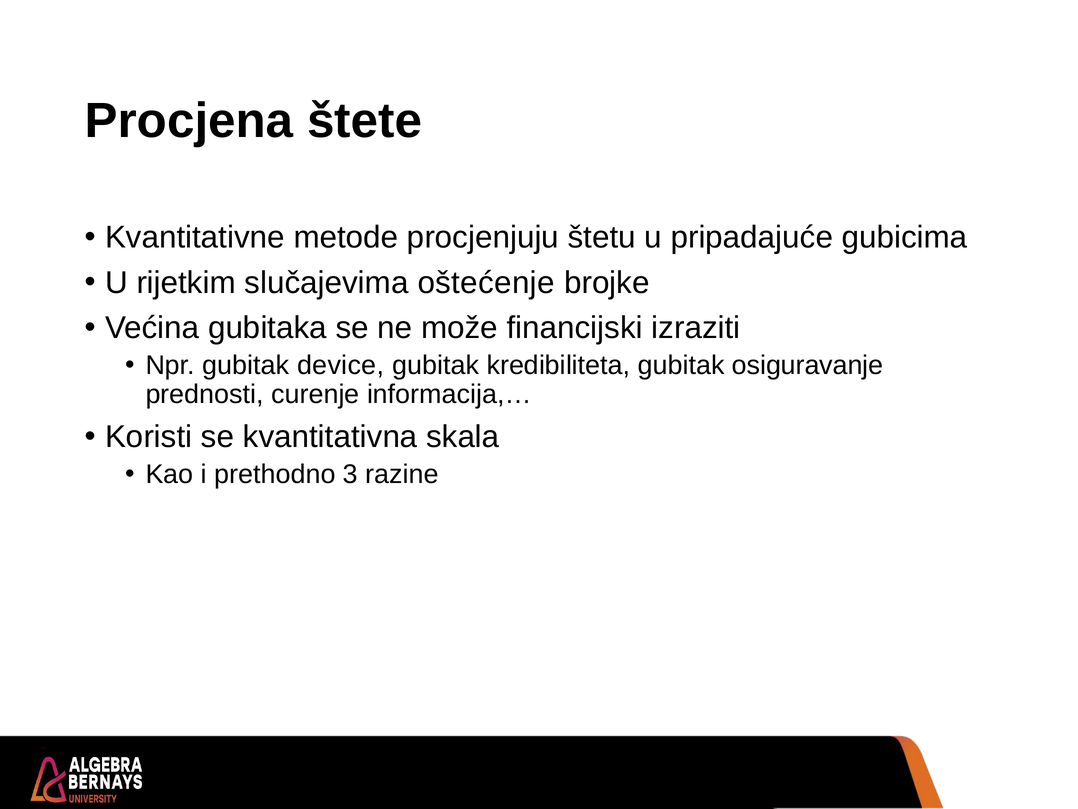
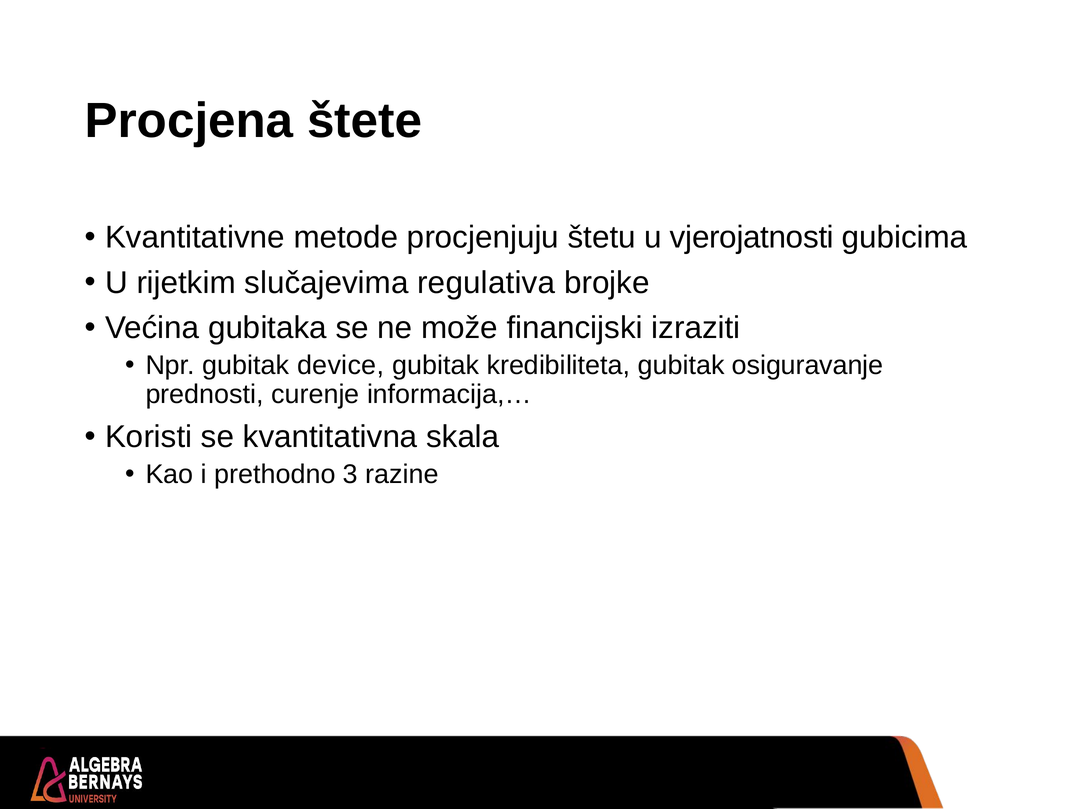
pripadajuće: pripadajuće -> vjerojatnosti
oštećenje: oštećenje -> regulativa
